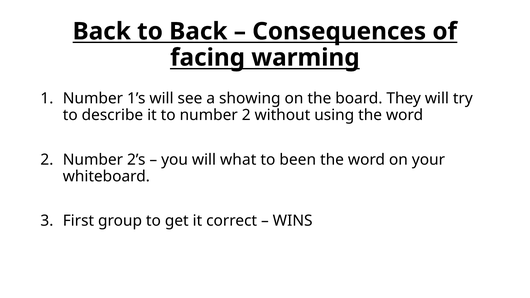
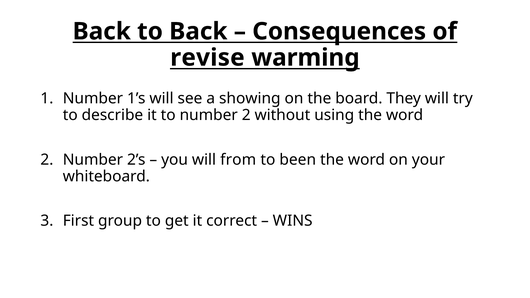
facing: facing -> revise
what: what -> from
